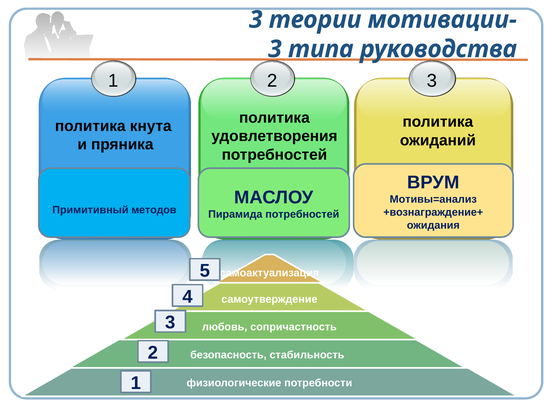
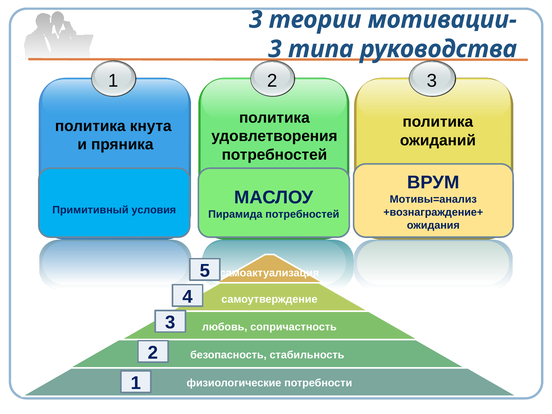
методов: методов -> условия
